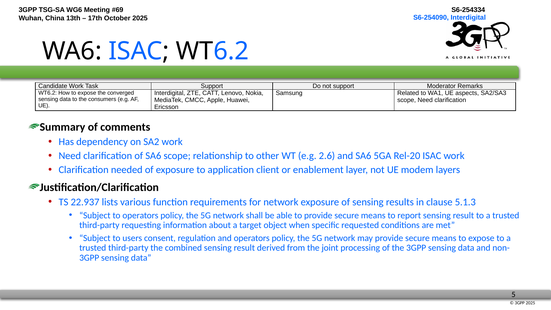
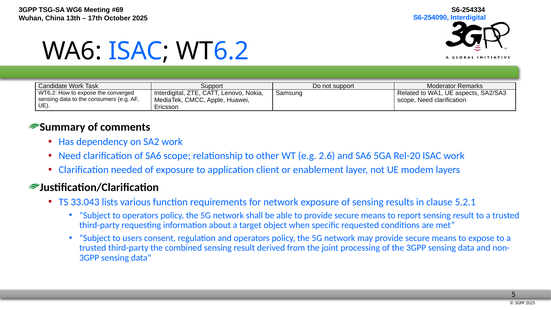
22.937: 22.937 -> 33.043
5.1.3: 5.1.3 -> 5.2.1
